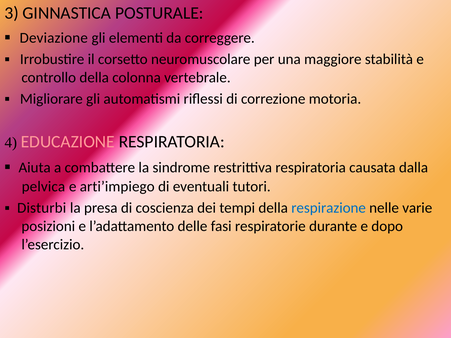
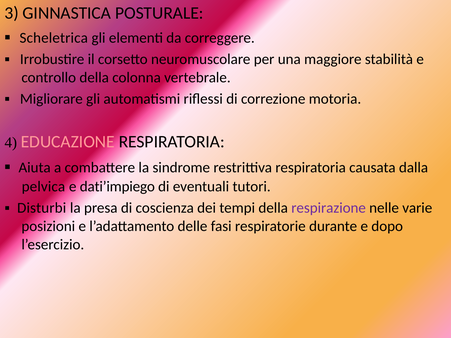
Deviazione: Deviazione -> Scheletrica
arti’impiego: arti’impiego -> dati’impiego
respirazione colour: blue -> purple
